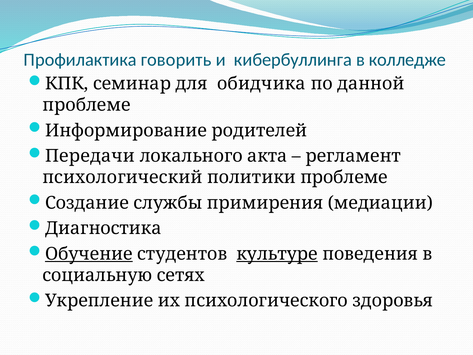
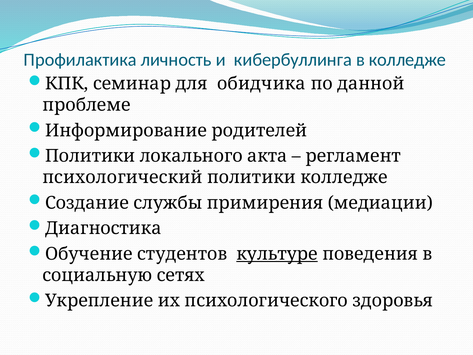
говорить: говорить -> личность
Передачи at (90, 156): Передачи -> Политики
политики проблеме: проблеме -> колледже
Обучение underline: present -> none
